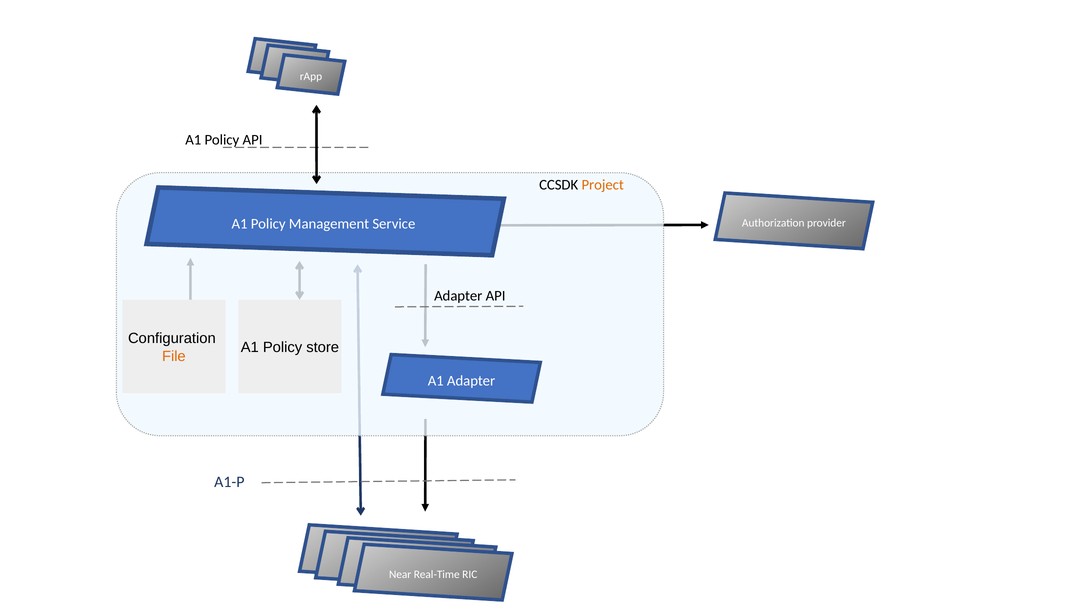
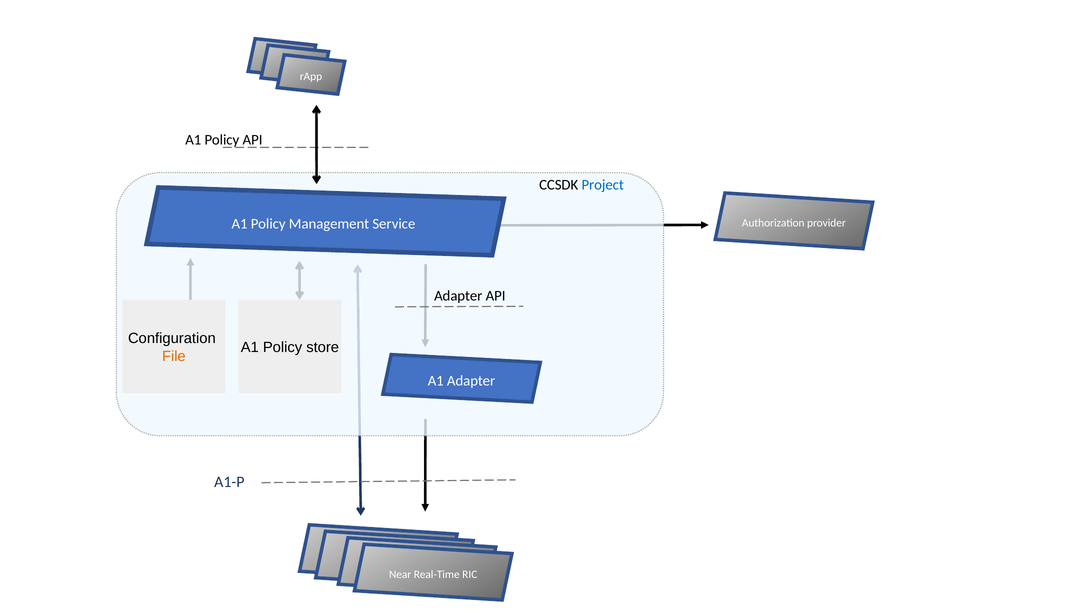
Project colour: orange -> blue
